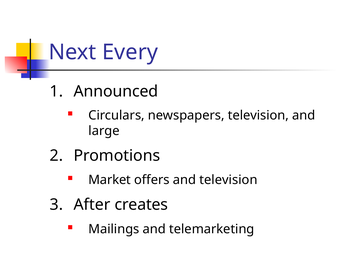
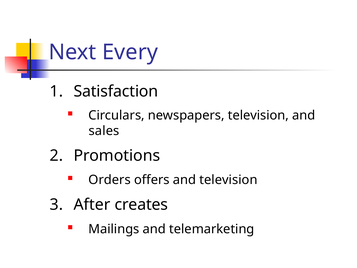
Announced: Announced -> Satisfaction
large: large -> sales
Market: Market -> Orders
